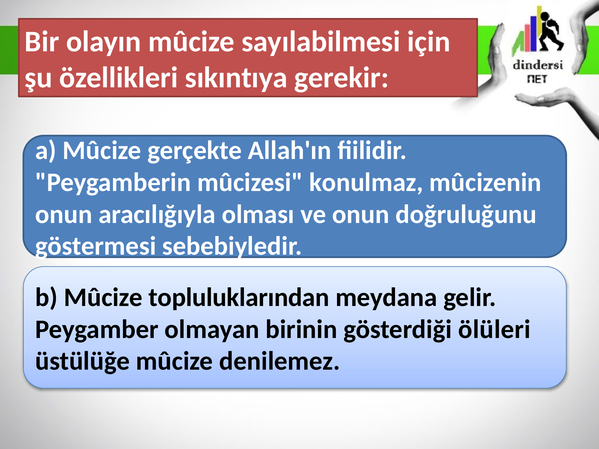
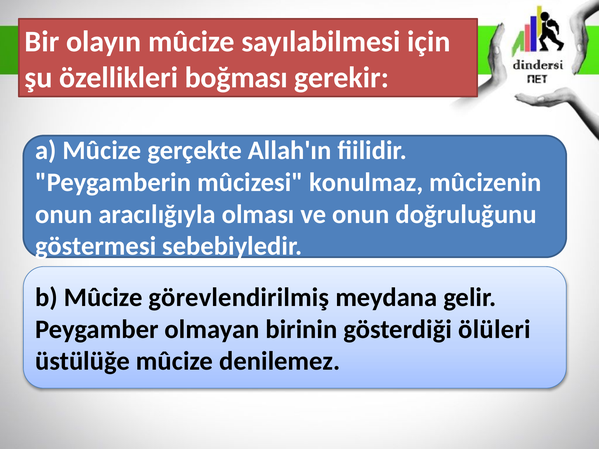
sıkıntıya: sıkıntıya -> boğması
topluluklarından: topluluklarından -> görevlendirilmiş
